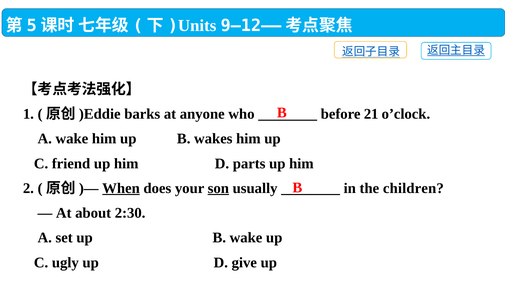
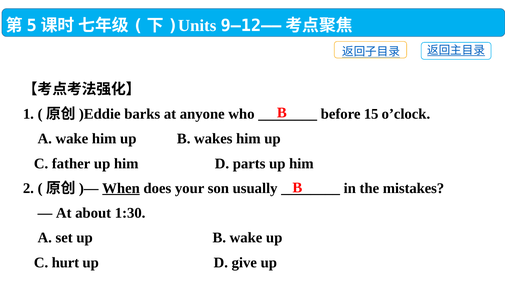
21: 21 -> 15
friend: friend -> father
son underline: present -> none
children: children -> mistakes
2:30: 2:30 -> 1:30
ugly: ugly -> hurt
